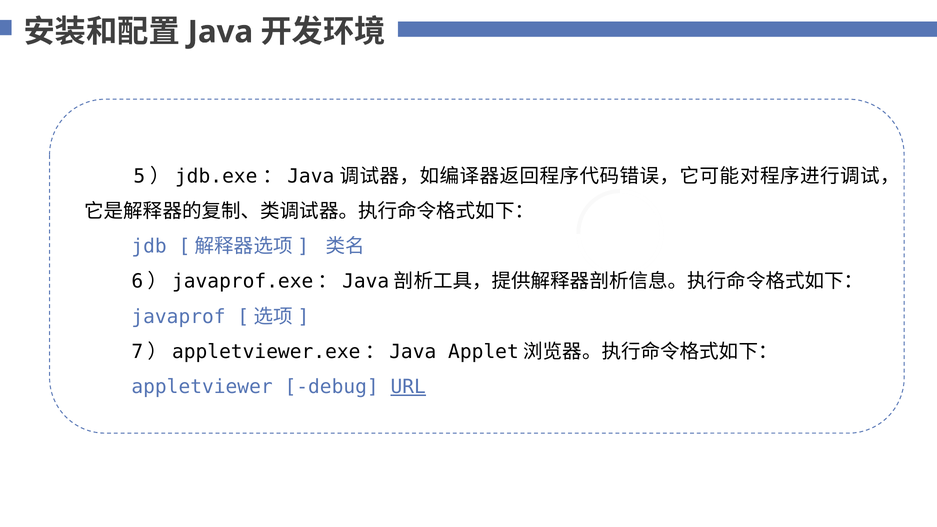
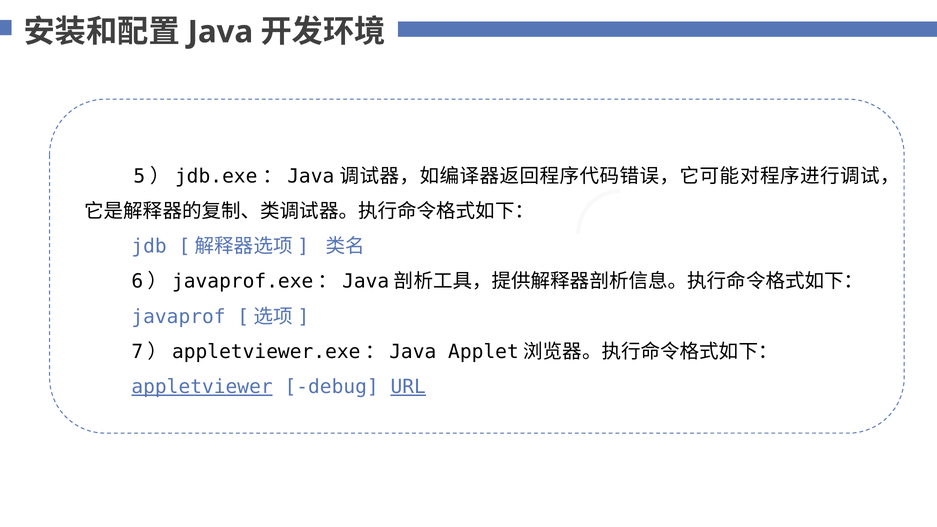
appletviewer underline: none -> present
